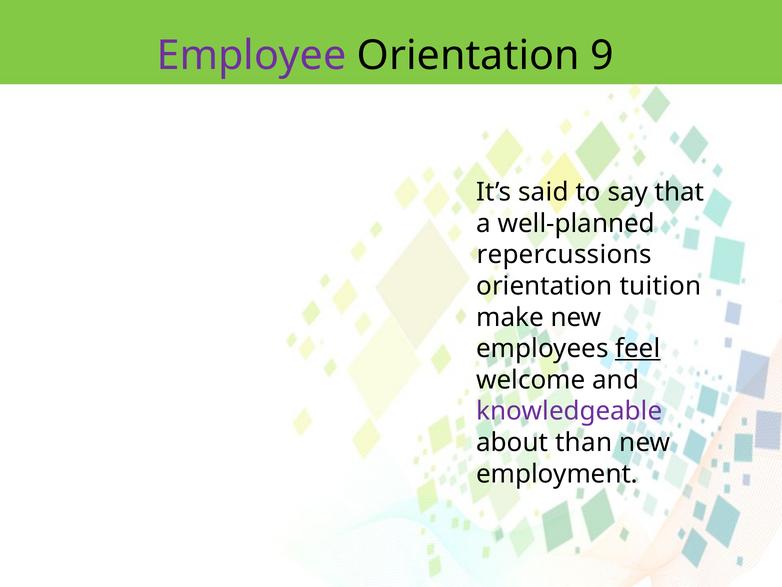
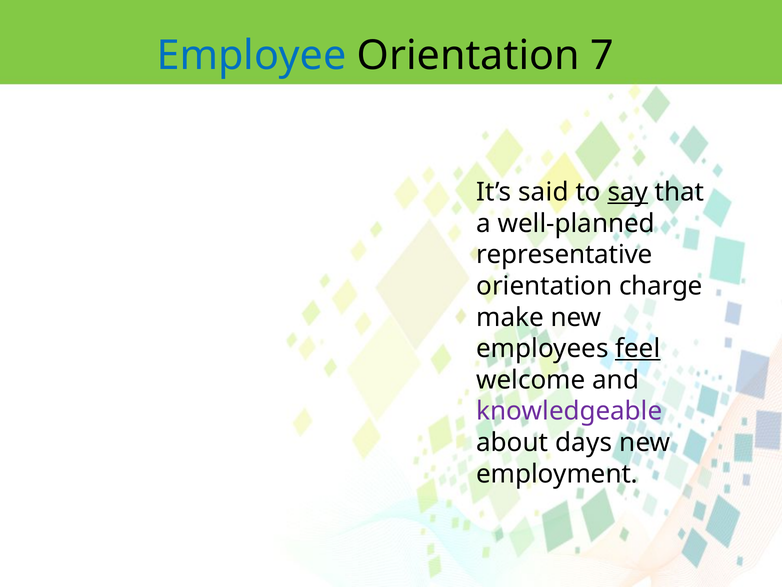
Employee colour: purple -> blue
9: 9 -> 7
say underline: none -> present
repercussions: repercussions -> representative
tuition: tuition -> charge
than: than -> days
